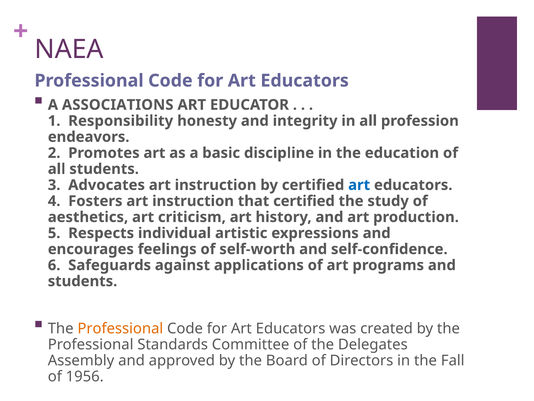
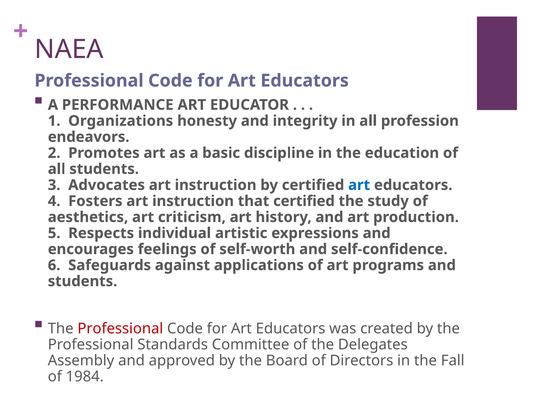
ASSOCIATIONS: ASSOCIATIONS -> PERFORMANCE
Responsibility: Responsibility -> Organizations
Professional at (120, 328) colour: orange -> red
1956: 1956 -> 1984
